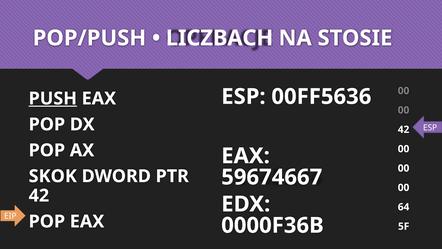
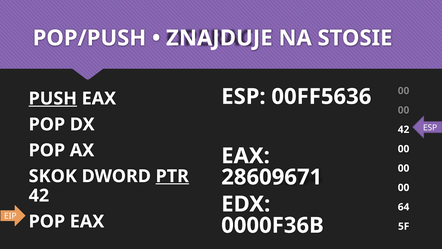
LICZBACH: LICZBACH -> ZNAJDUJE
PTR underline: none -> present
59674667: 59674667 -> 28609671
